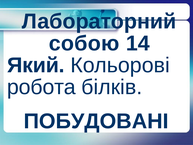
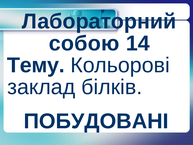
Який: Який -> Тему
робота: робота -> заклад
